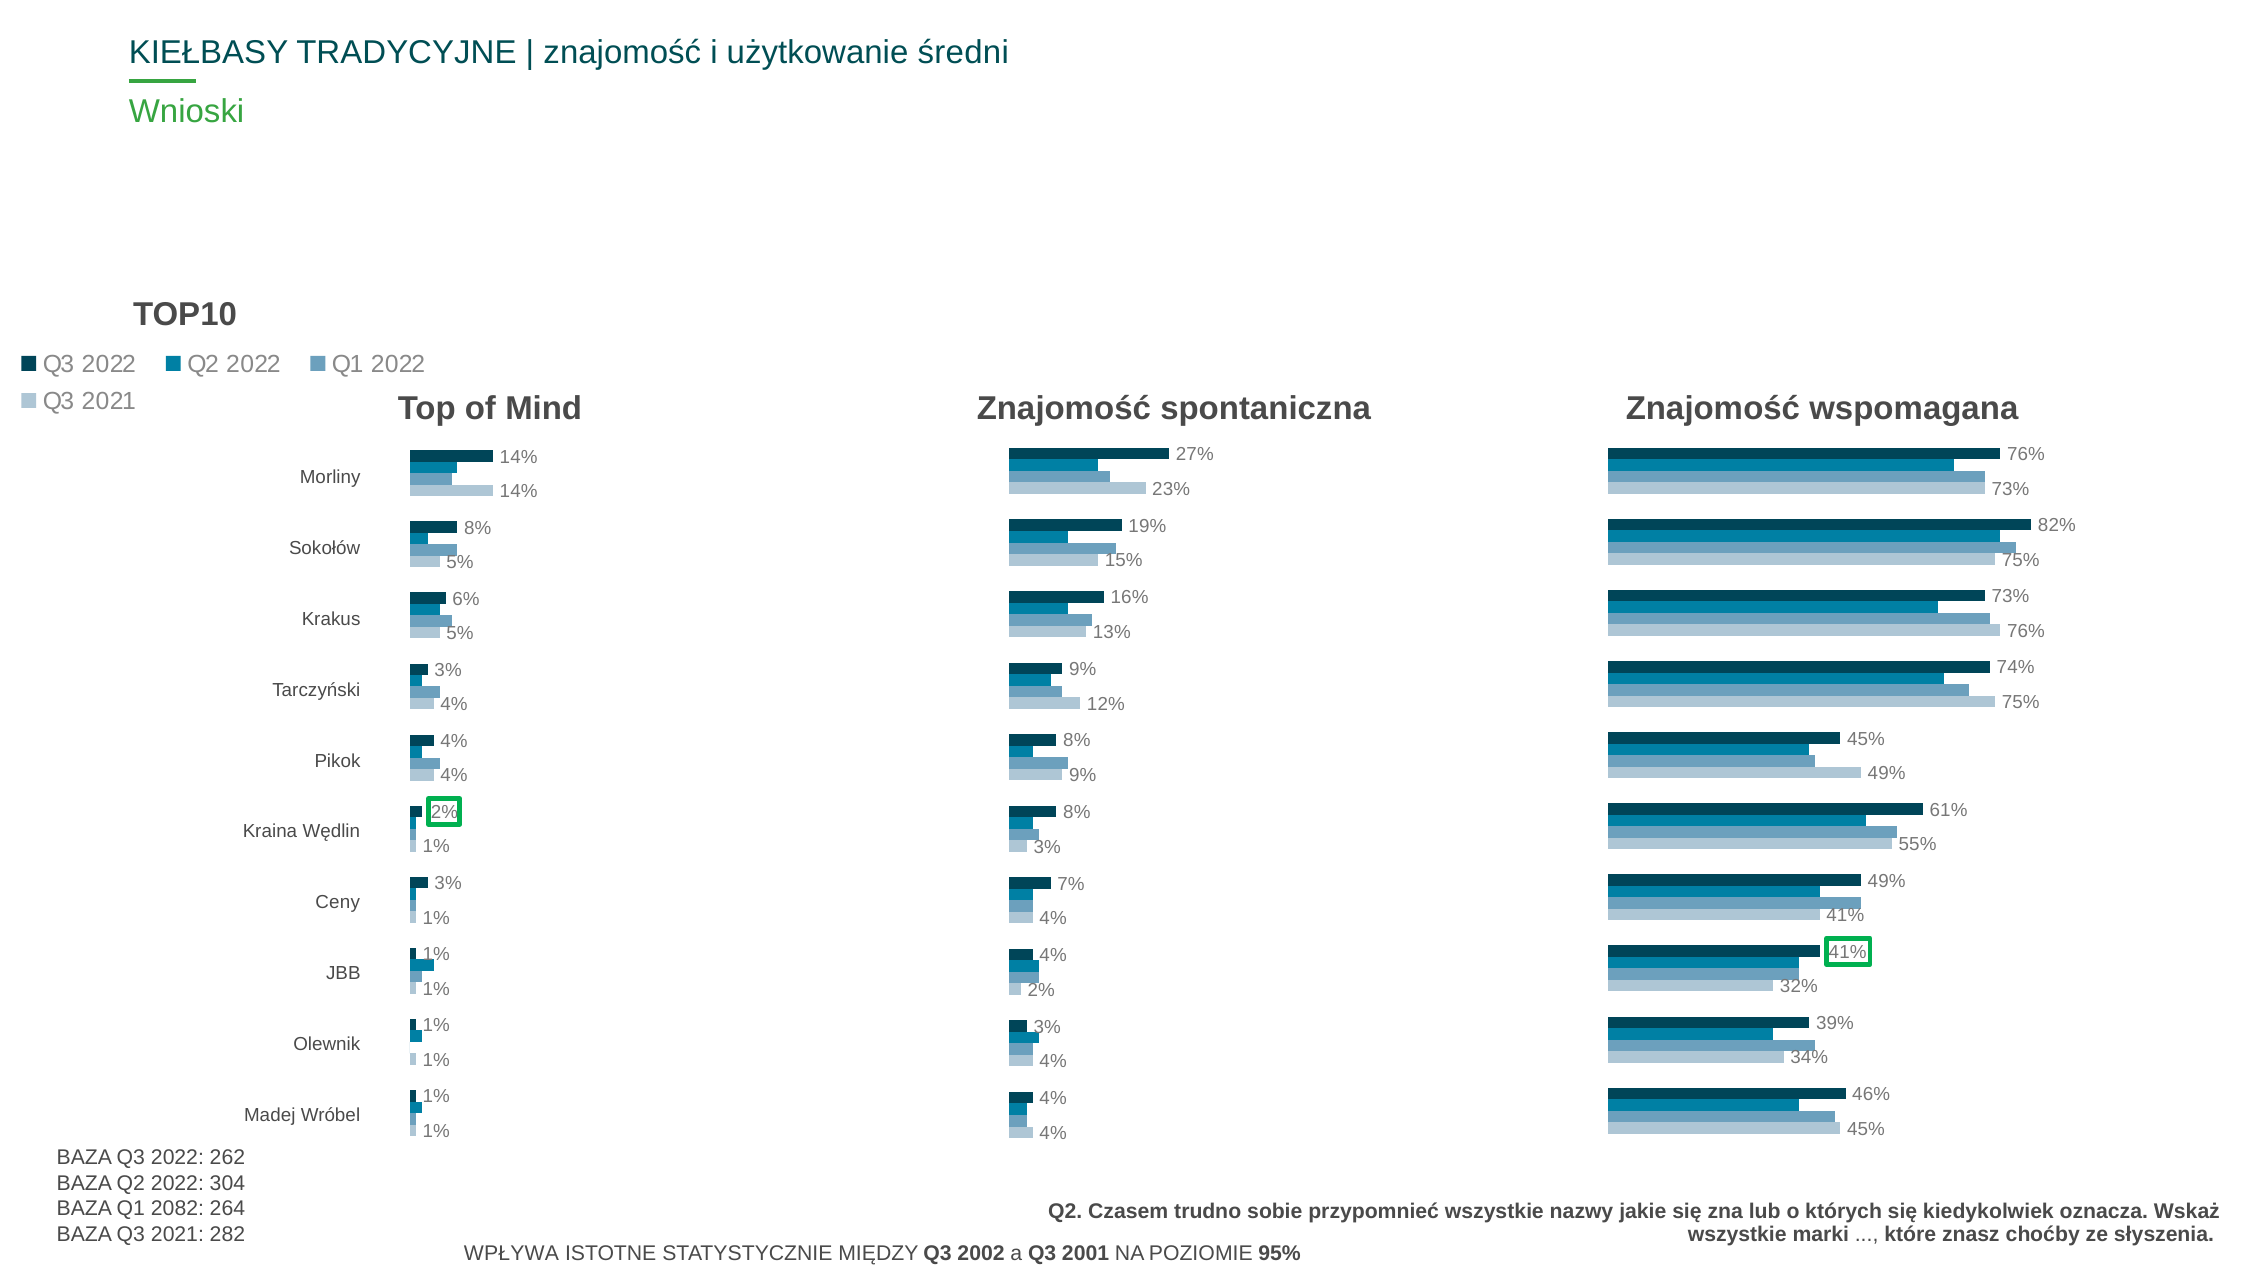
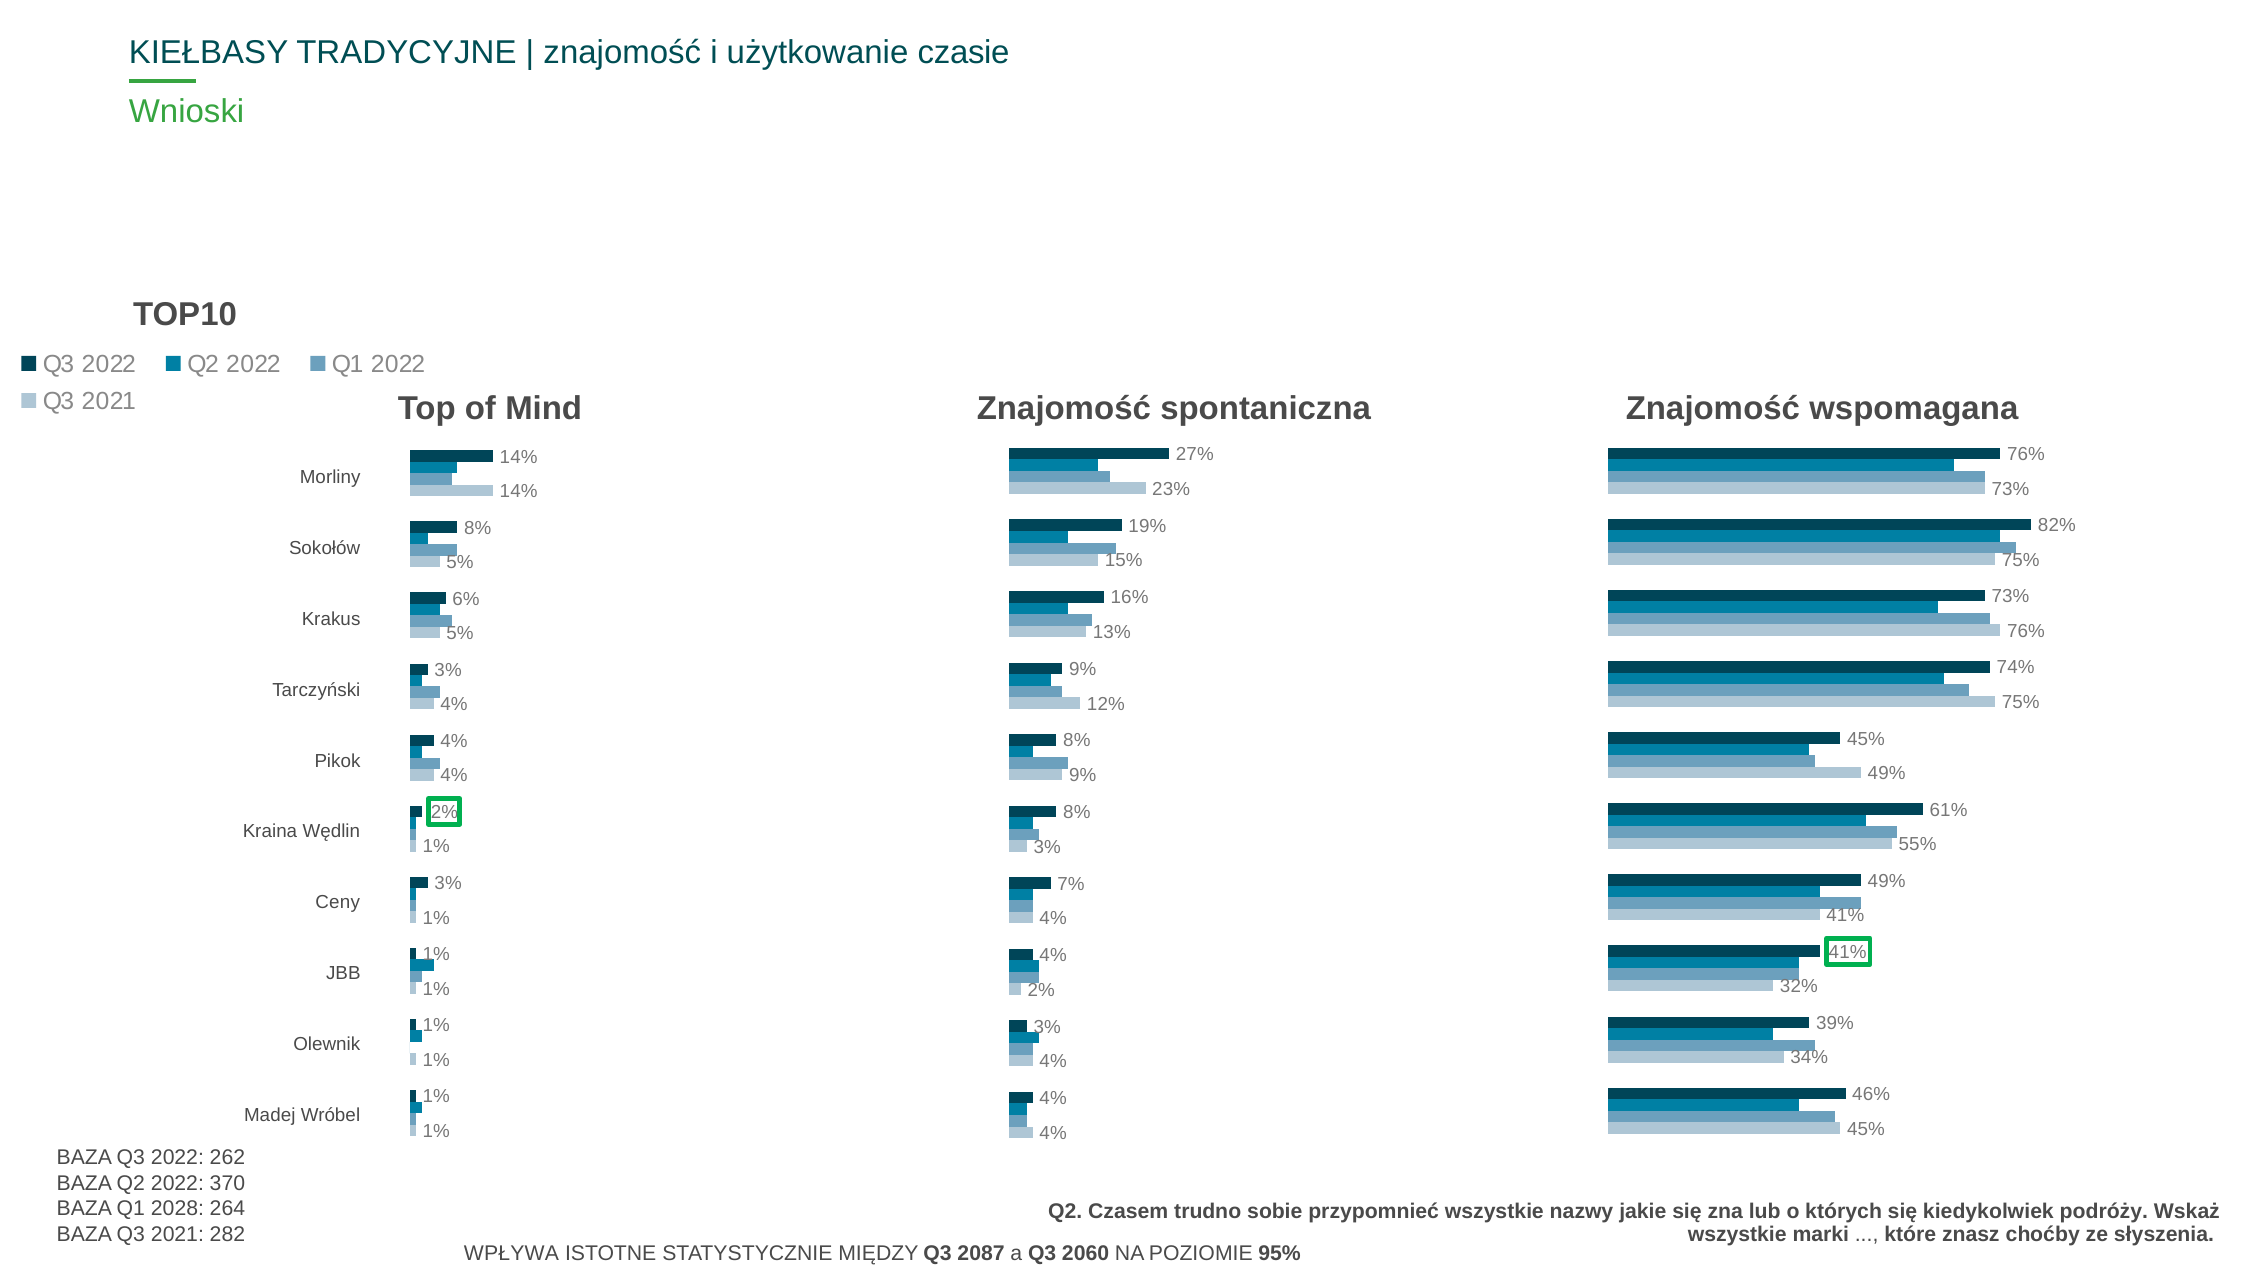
średni: średni -> czasie
304: 304 -> 370
2082: 2082 -> 2028
oznacza: oznacza -> podróży
2002: 2002 -> 2087
2001: 2001 -> 2060
